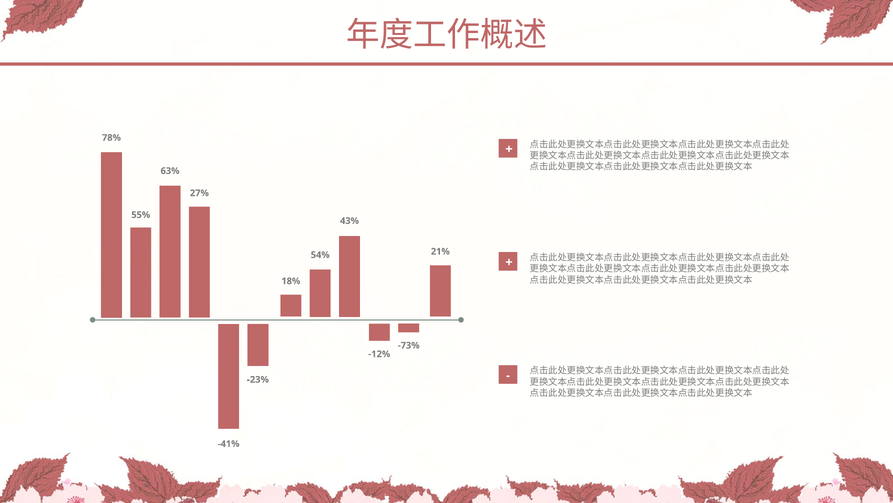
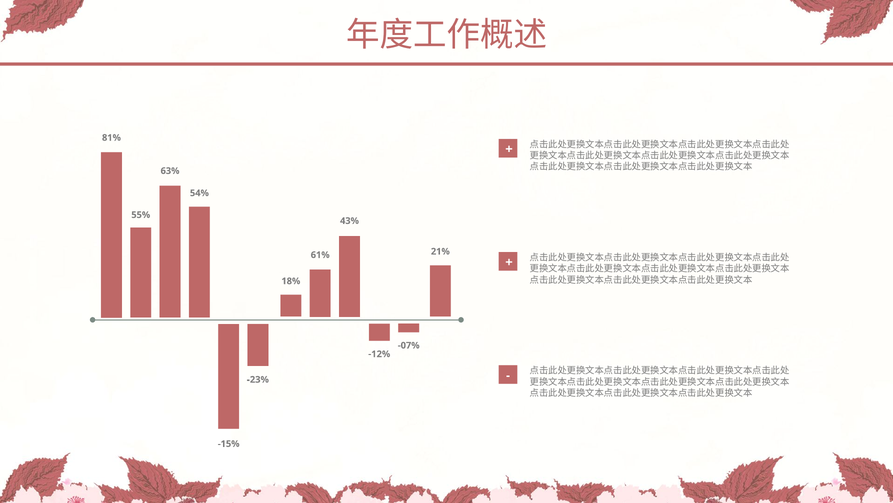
78%: 78% -> 81%
27%: 27% -> 54%
54%: 54% -> 61%
-73%: -73% -> -07%
-41%: -41% -> -15%
